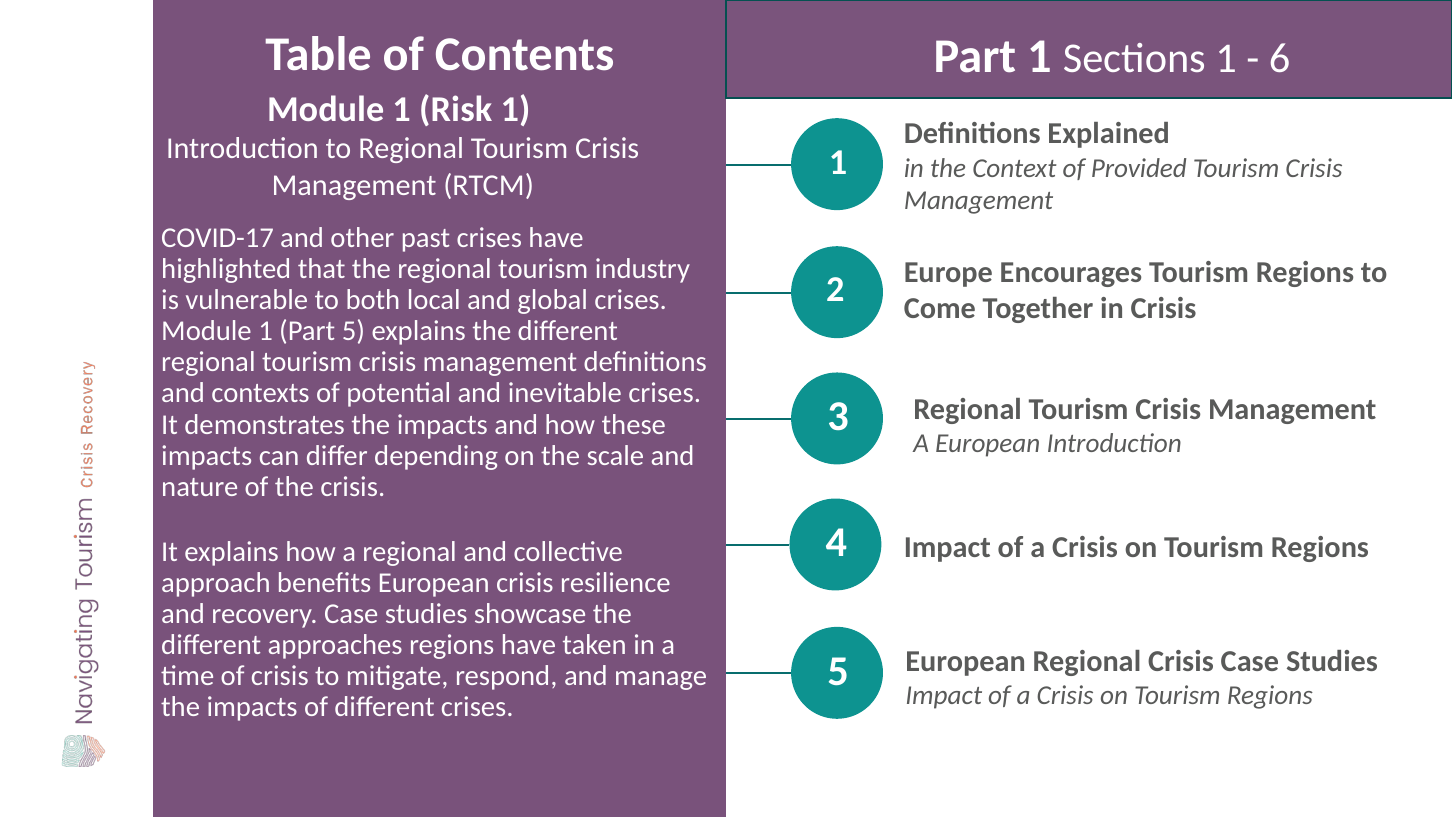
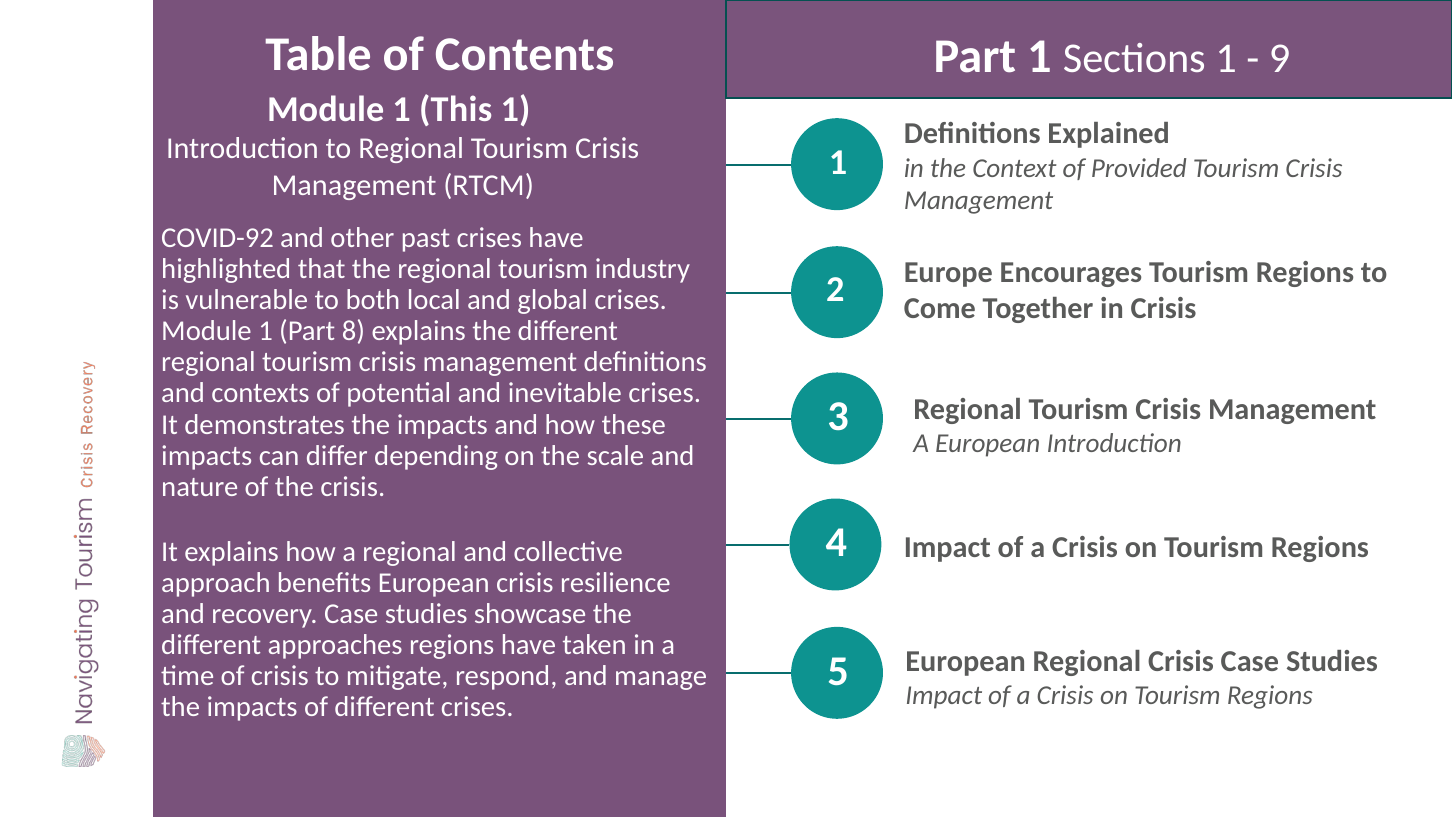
6: 6 -> 9
Risk: Risk -> This
COVID-17: COVID-17 -> COVID-92
Part 5: 5 -> 8
